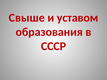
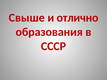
уставом: уставом -> отлично
